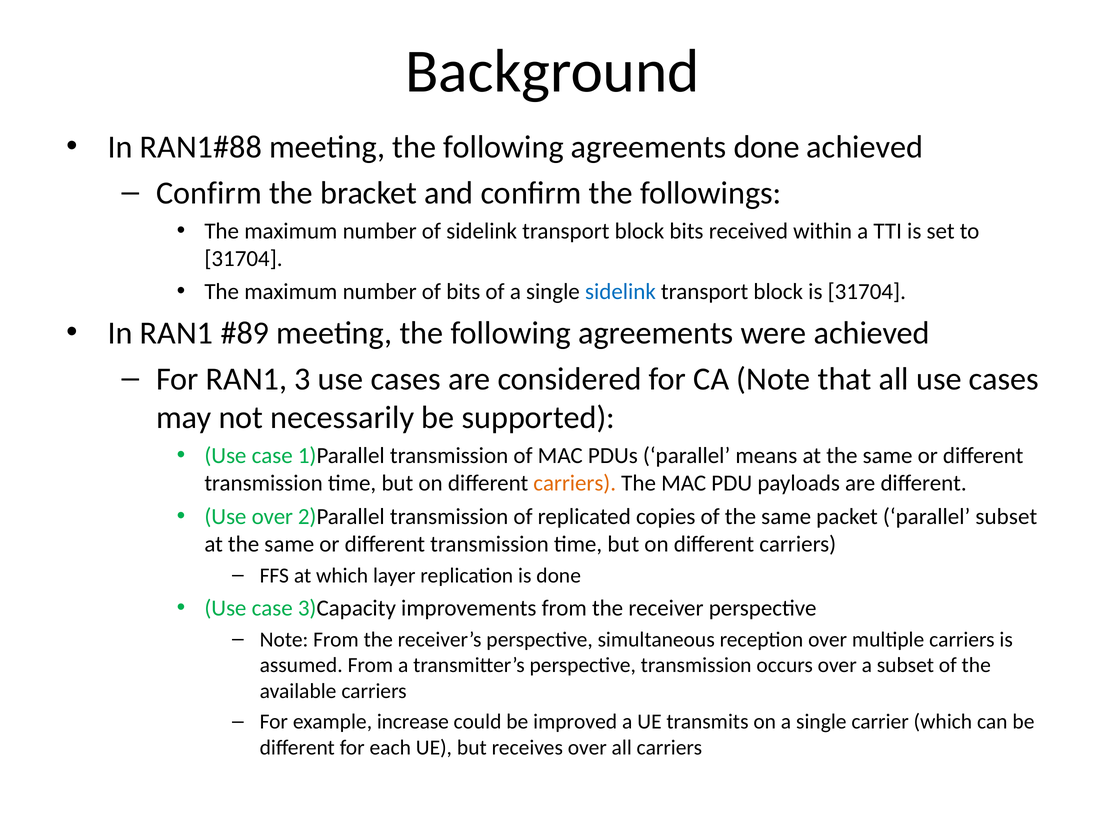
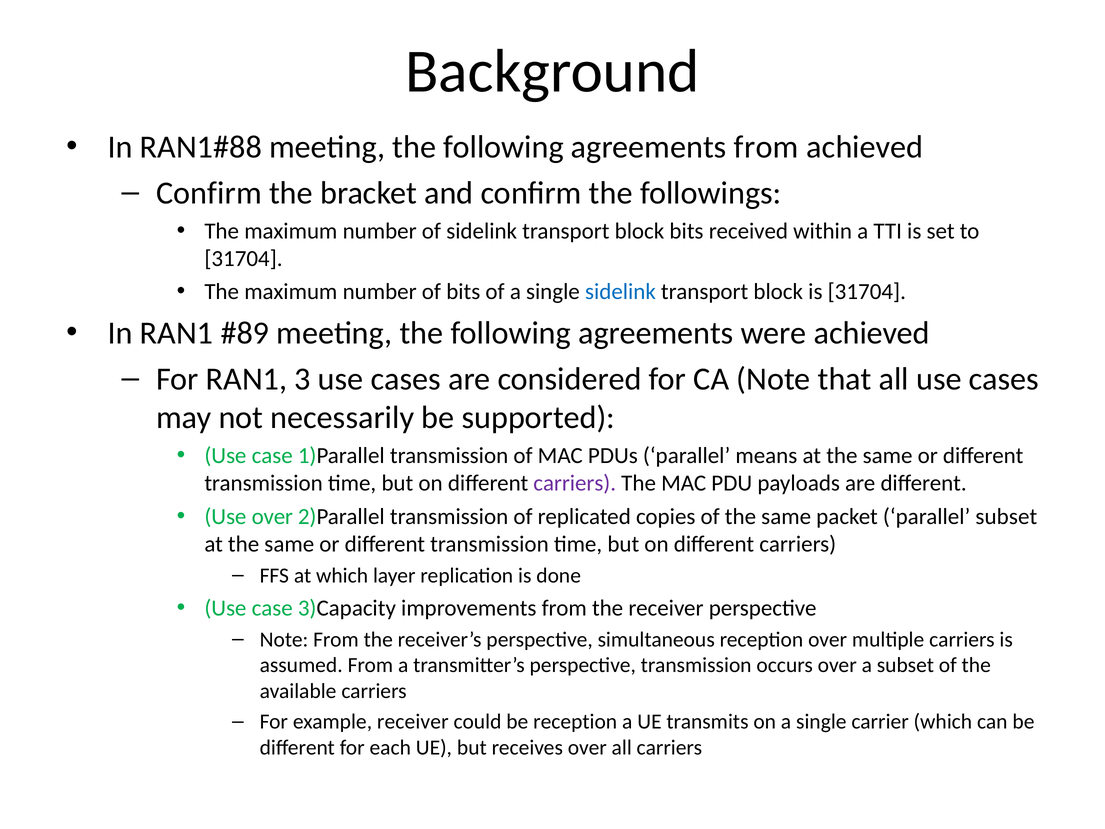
agreements done: done -> from
carriers at (575, 483) colour: orange -> purple
example increase: increase -> receiver
be improved: improved -> reception
